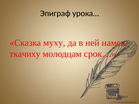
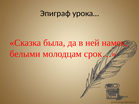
муху: муху -> была
ткачиху: ткачиху -> белыми
